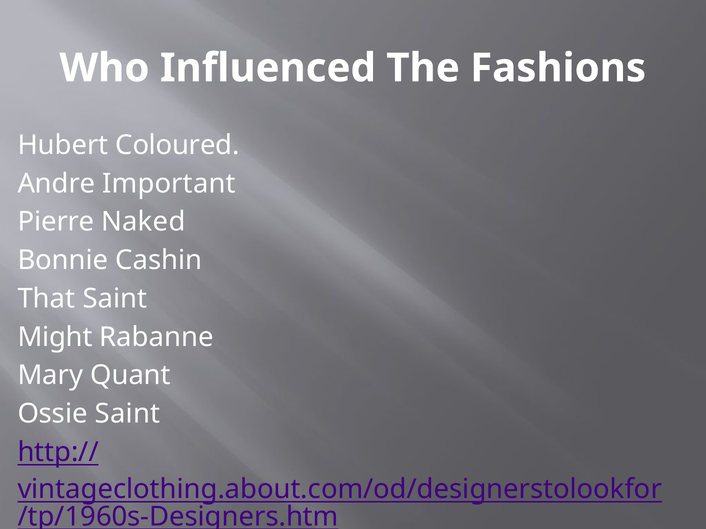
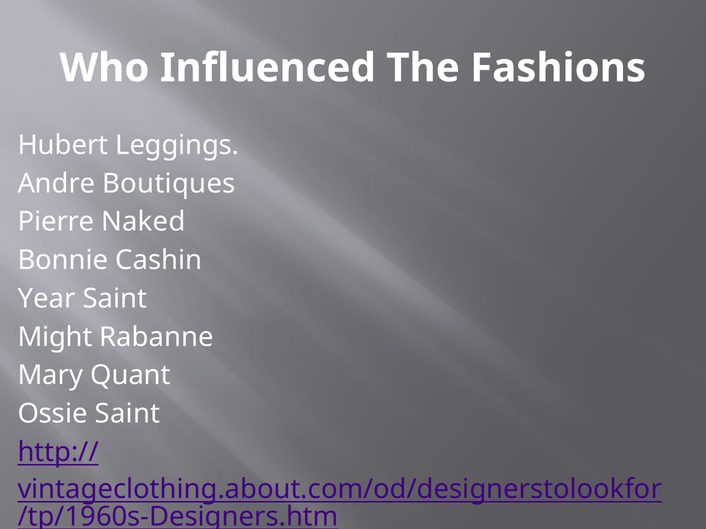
Coloured: Coloured -> Leggings
Important: Important -> Boutiques
That: That -> Year
